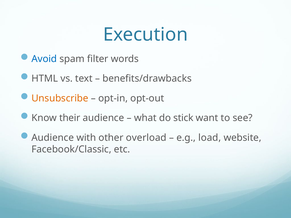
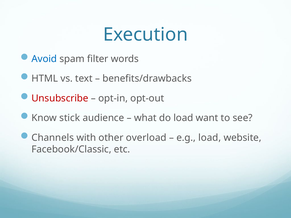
Unsubscribe colour: orange -> red
their: their -> stick
do stick: stick -> load
Audience at (53, 138): Audience -> Channels
